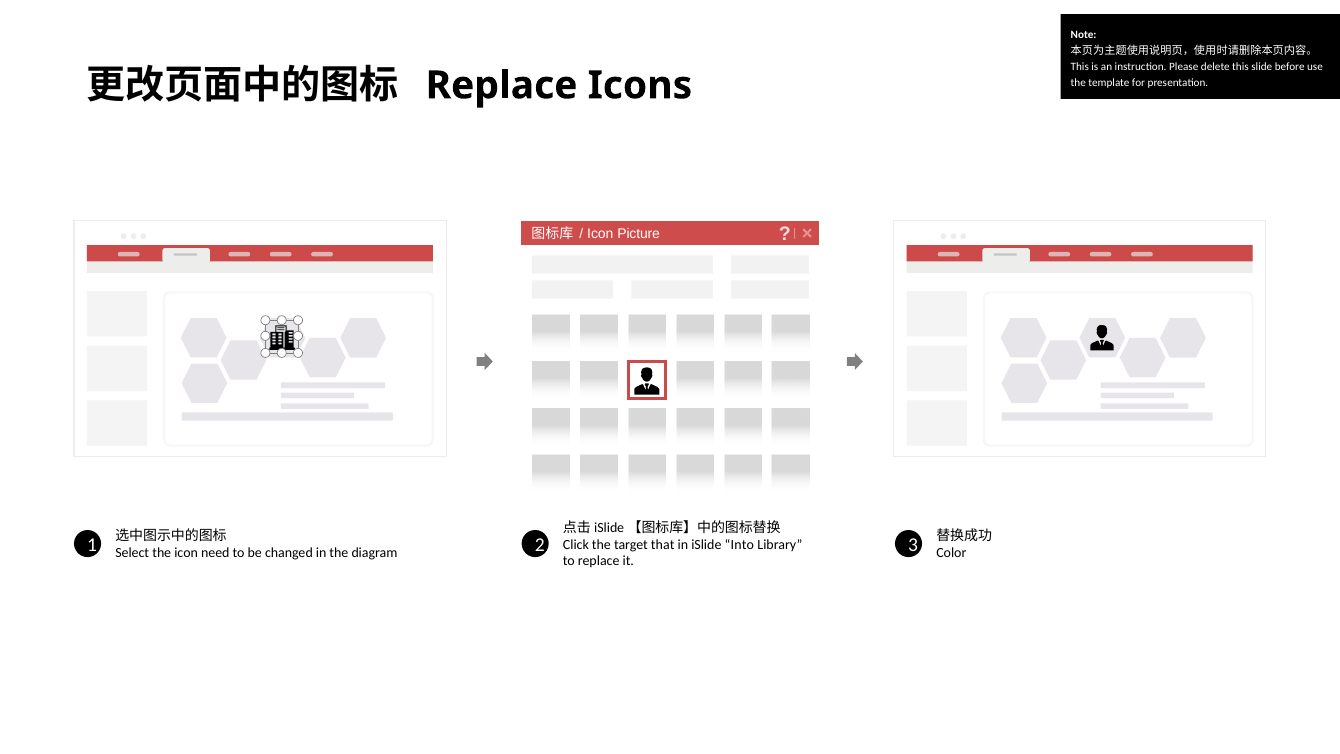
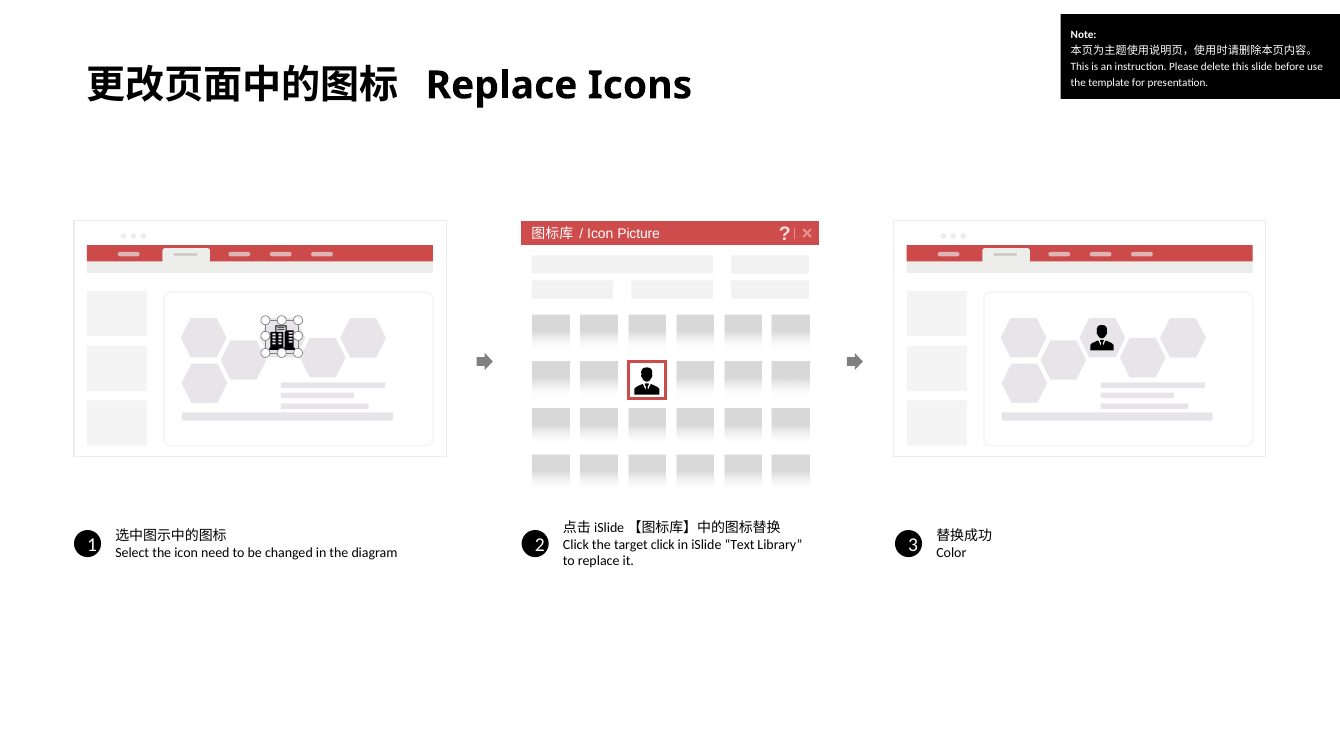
target that: that -> click
Into: Into -> Text
